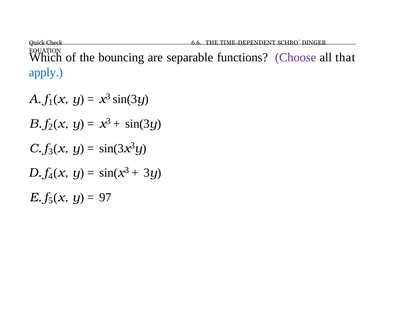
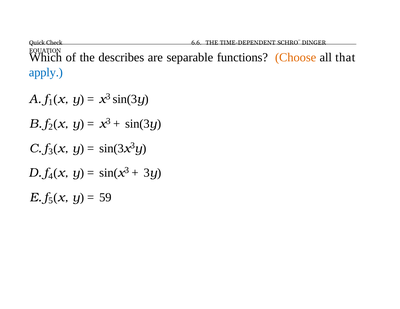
bouncing: bouncing -> describes
Choose colour: purple -> orange
97: 97 -> 59
